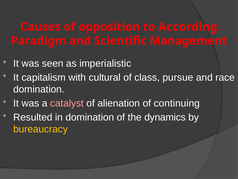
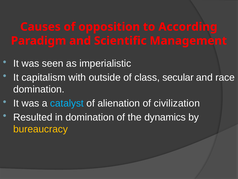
cultural: cultural -> outside
pursue: pursue -> secular
catalyst colour: pink -> light blue
continuing: continuing -> civilization
